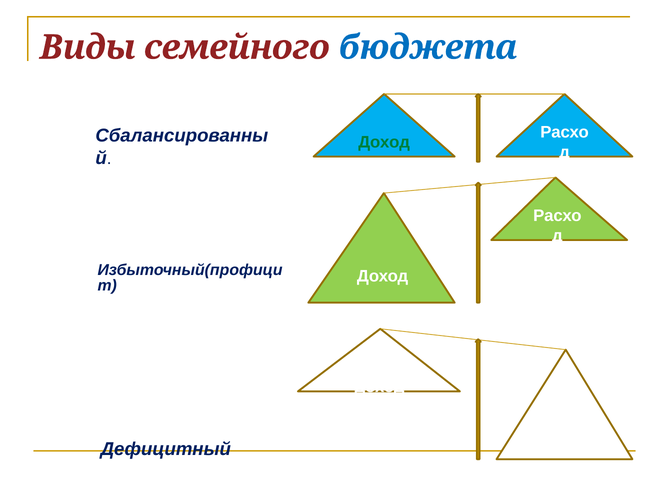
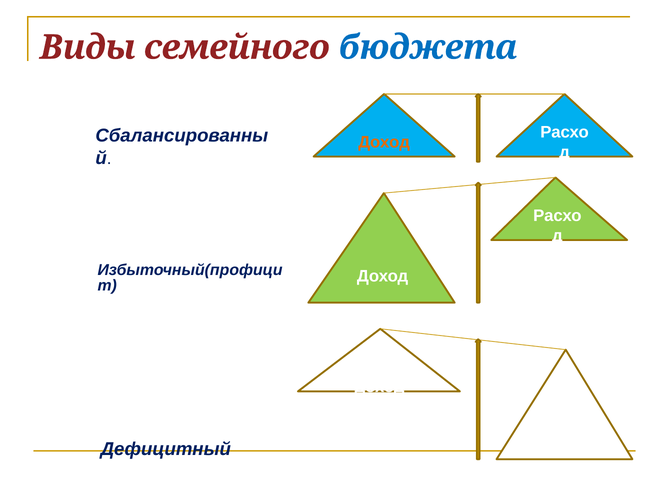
Доход at (384, 142) colour: green -> orange
